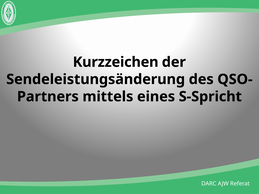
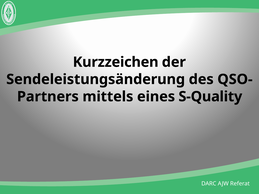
S-Spricht: S-Spricht -> S-Quality
